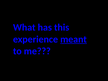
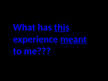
this underline: none -> present
